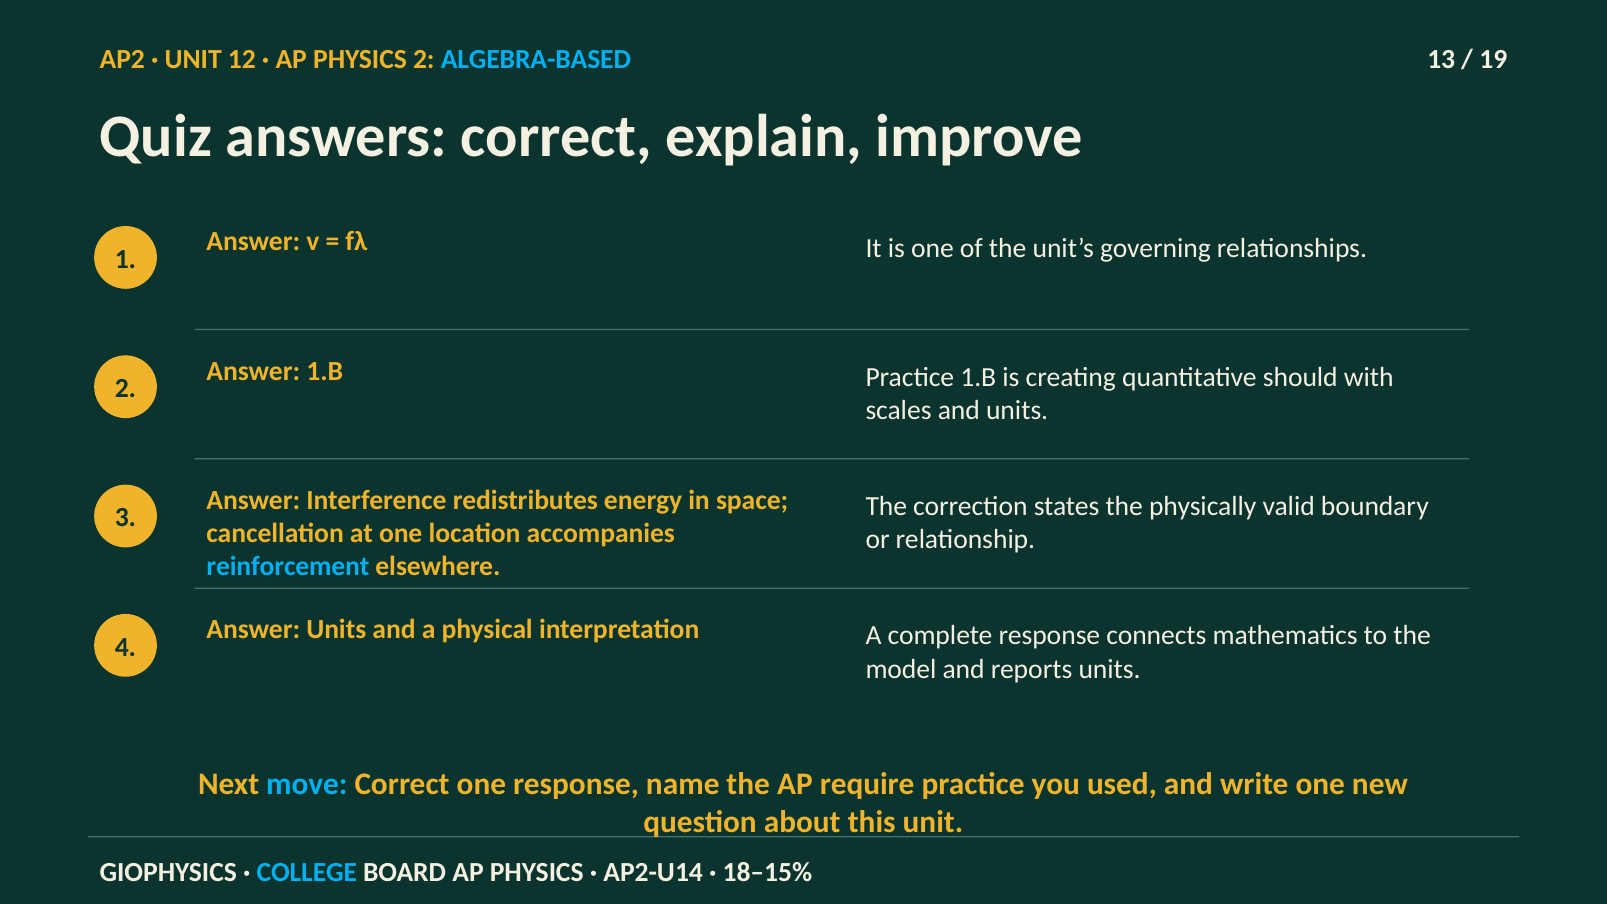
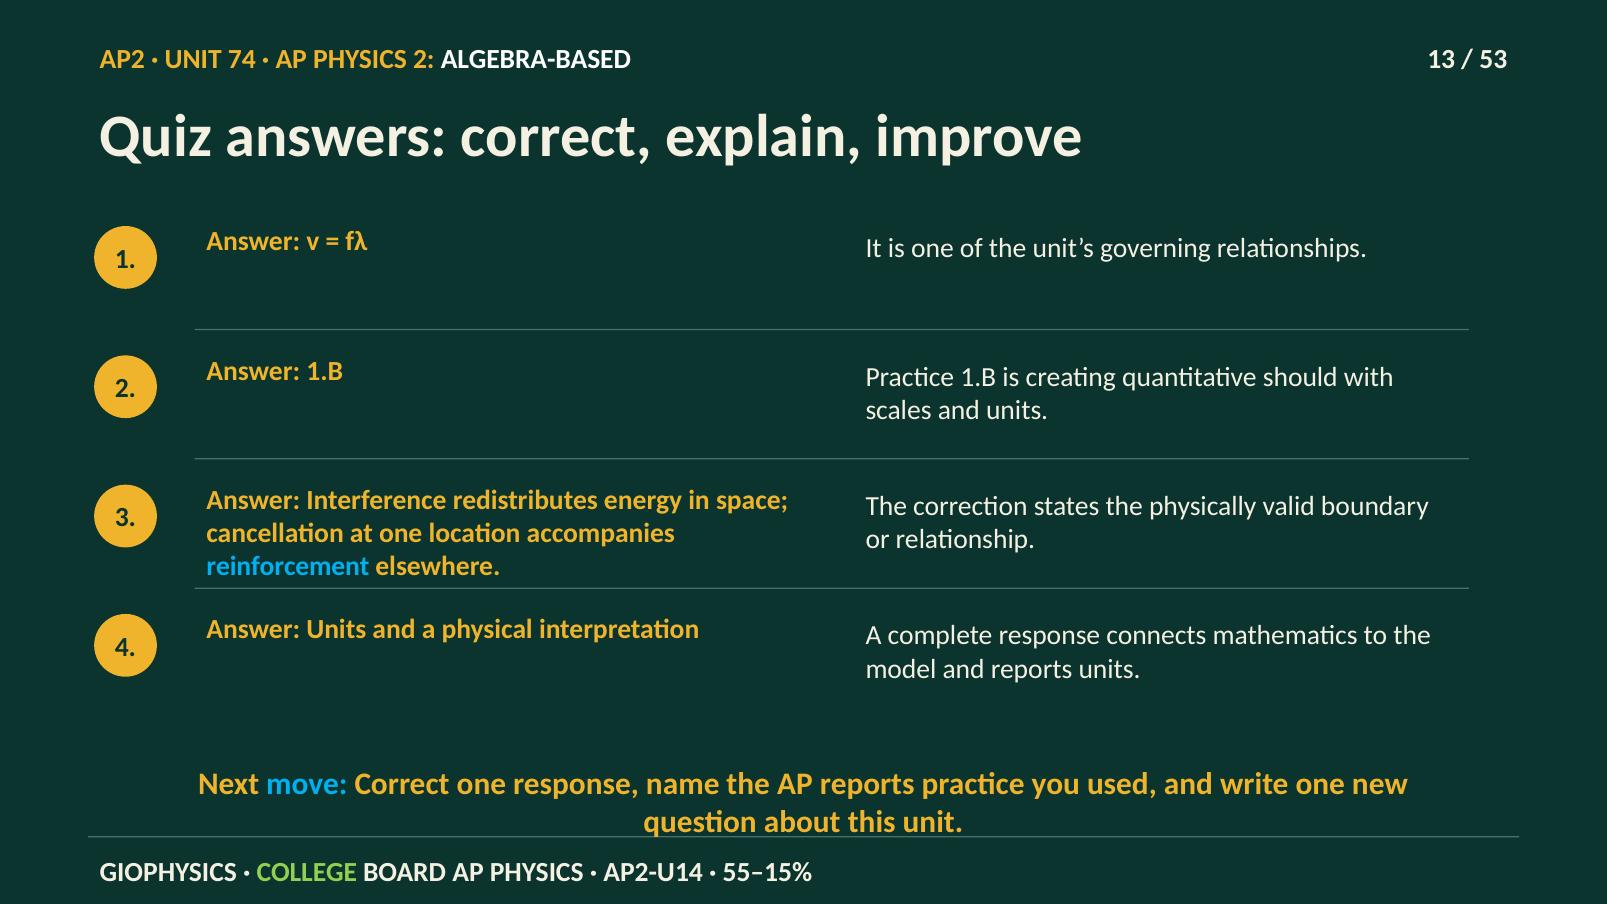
12: 12 -> 74
ALGEBRA-BASED colour: light blue -> white
19: 19 -> 53
AP require: require -> reports
COLLEGE colour: light blue -> light green
18–15%: 18–15% -> 55–15%
